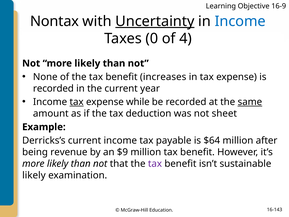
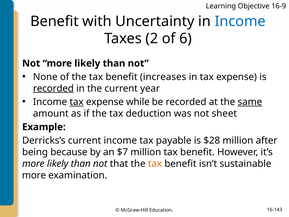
Nontax at (55, 21): Nontax -> Benefit
Uncertainty underline: present -> none
0: 0 -> 2
4: 4 -> 6
recorded at (53, 88) underline: none -> present
$64: $64 -> $28
revenue: revenue -> because
$9: $9 -> $7
tax at (155, 163) colour: purple -> orange
likely at (34, 175): likely -> more
